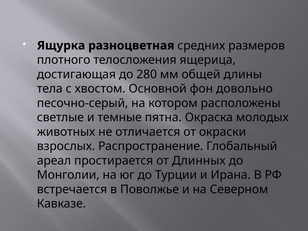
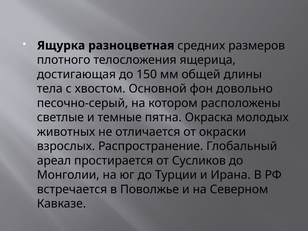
280: 280 -> 150
Длинных: Длинных -> Сусликов
